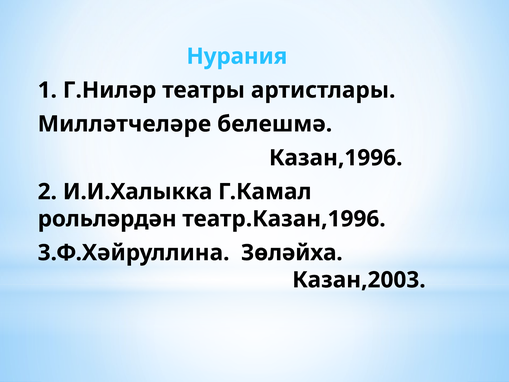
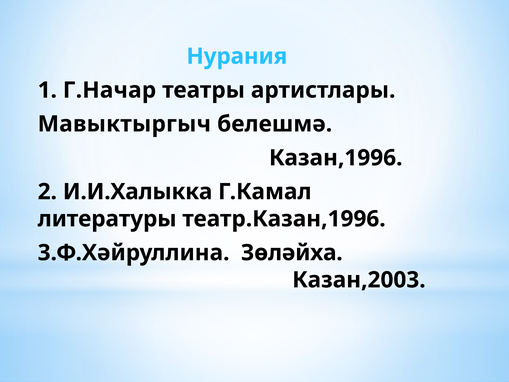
Г.Ниләр: Г.Ниләр -> Г.Начар
Милләтчеләре: Милләтчеләре -> Мавыктыргыч
рольләрдән: рольләрдән -> литературы
